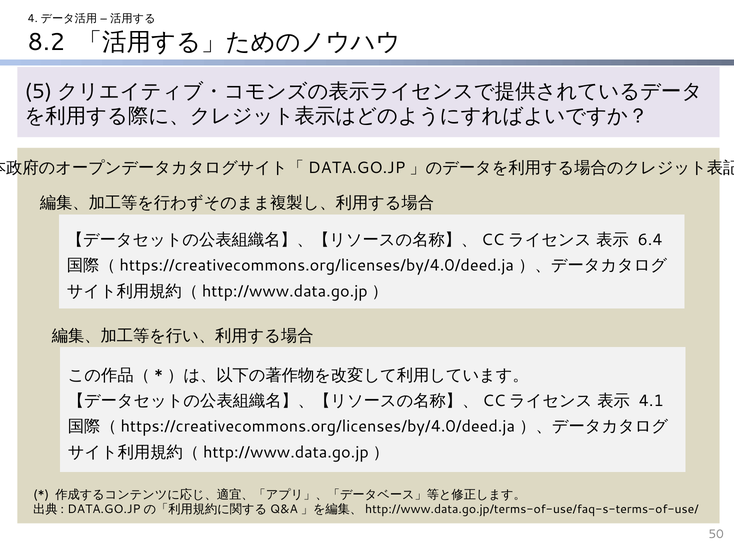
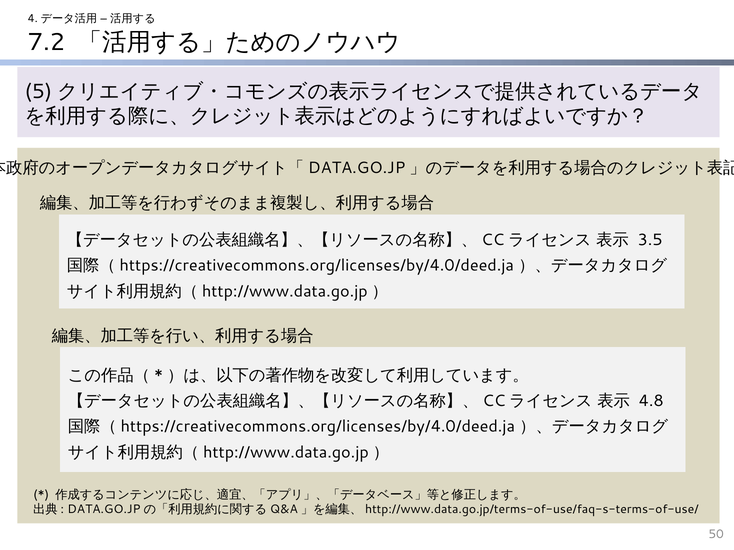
8.2: 8.2 -> 7.2
6.4: 6.4 -> 3.5
4.1: 4.1 -> 4.8
